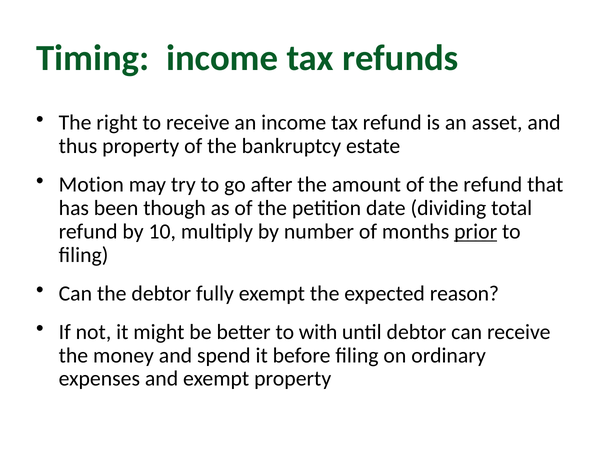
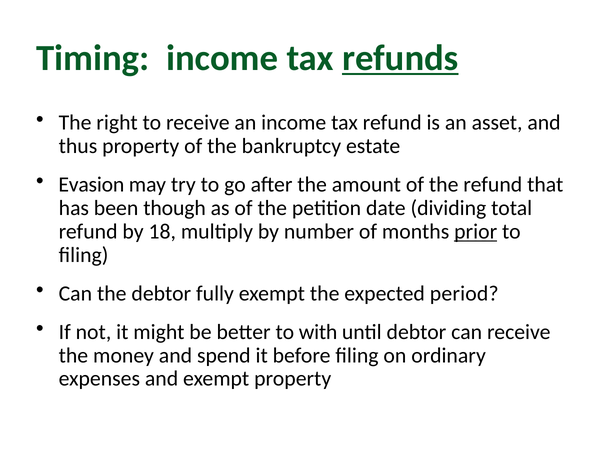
refunds underline: none -> present
Motion: Motion -> Evasion
10: 10 -> 18
reason: reason -> period
